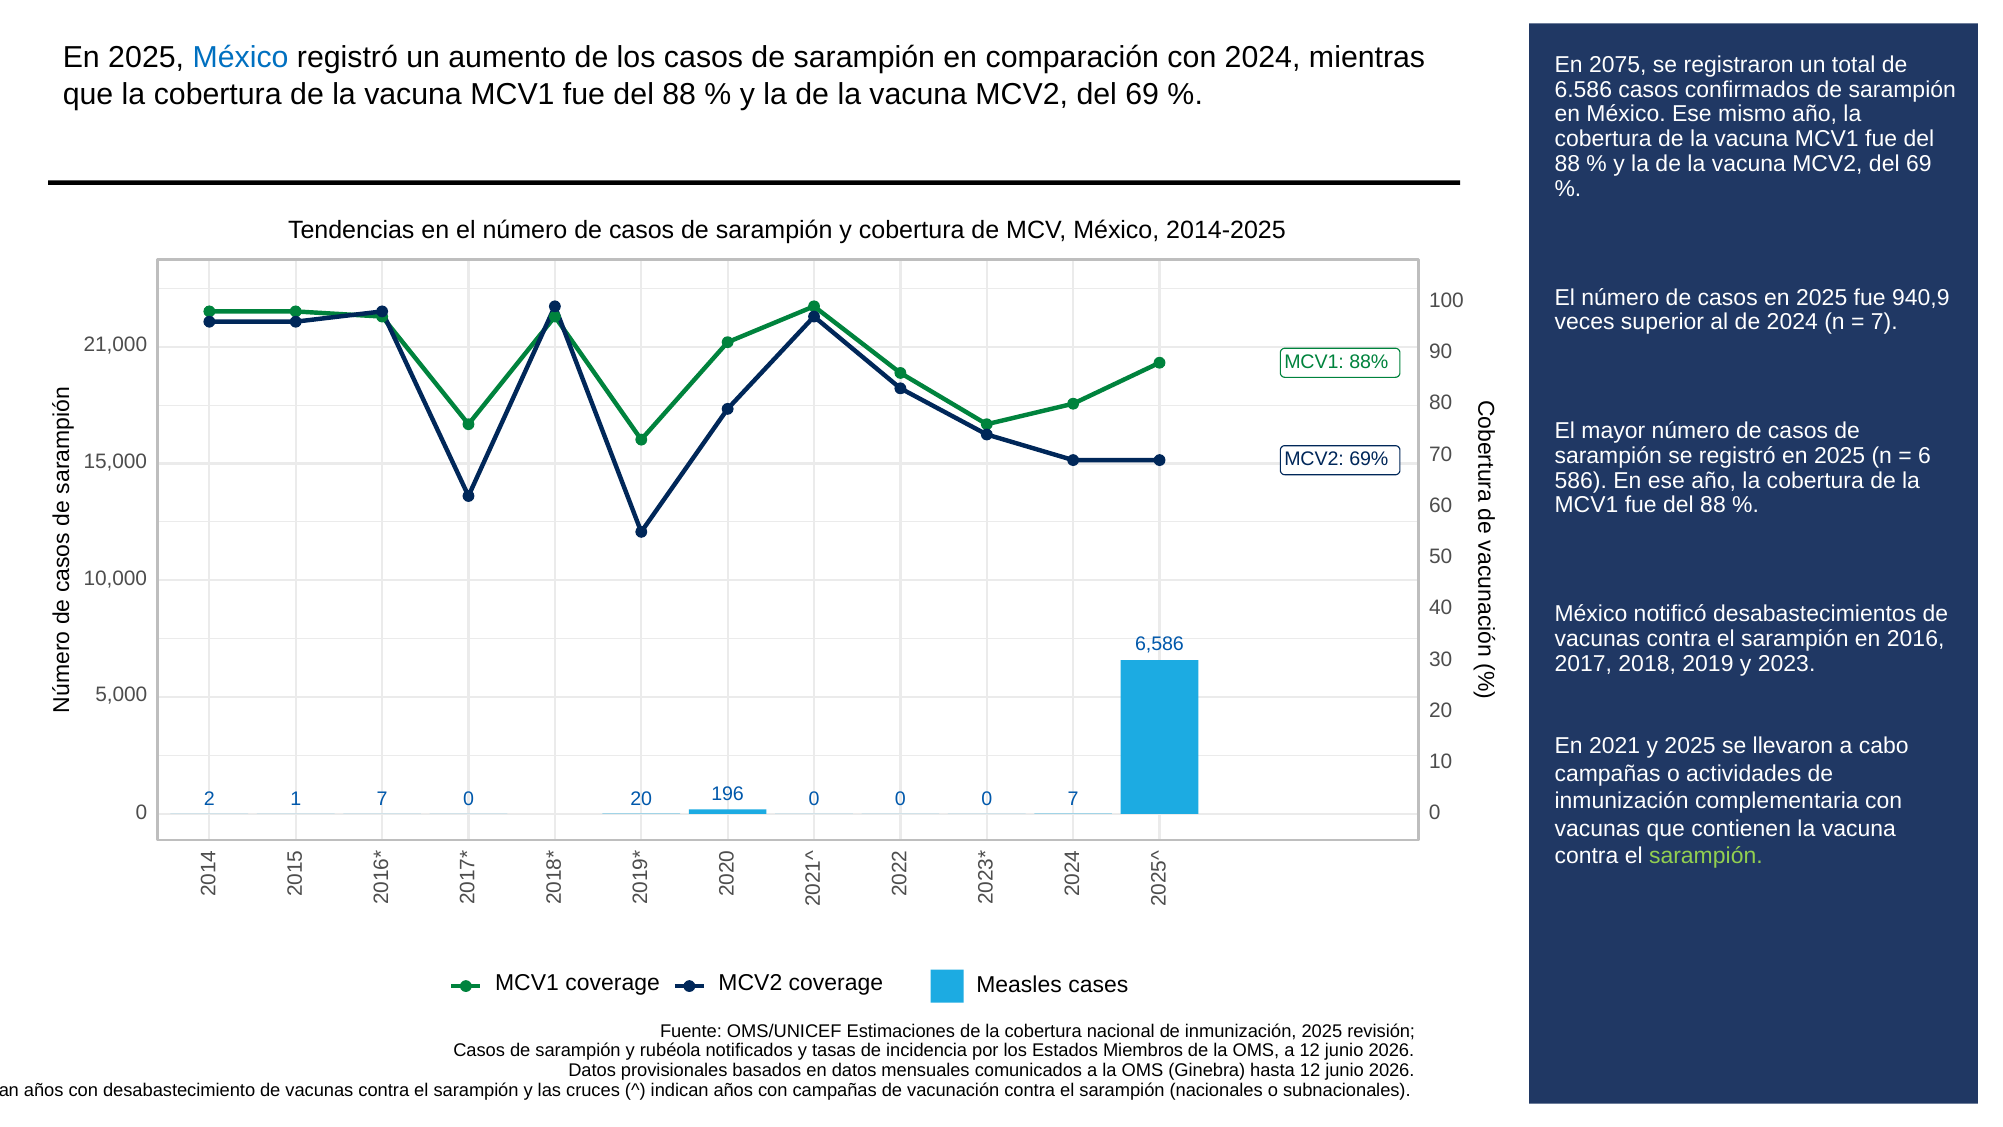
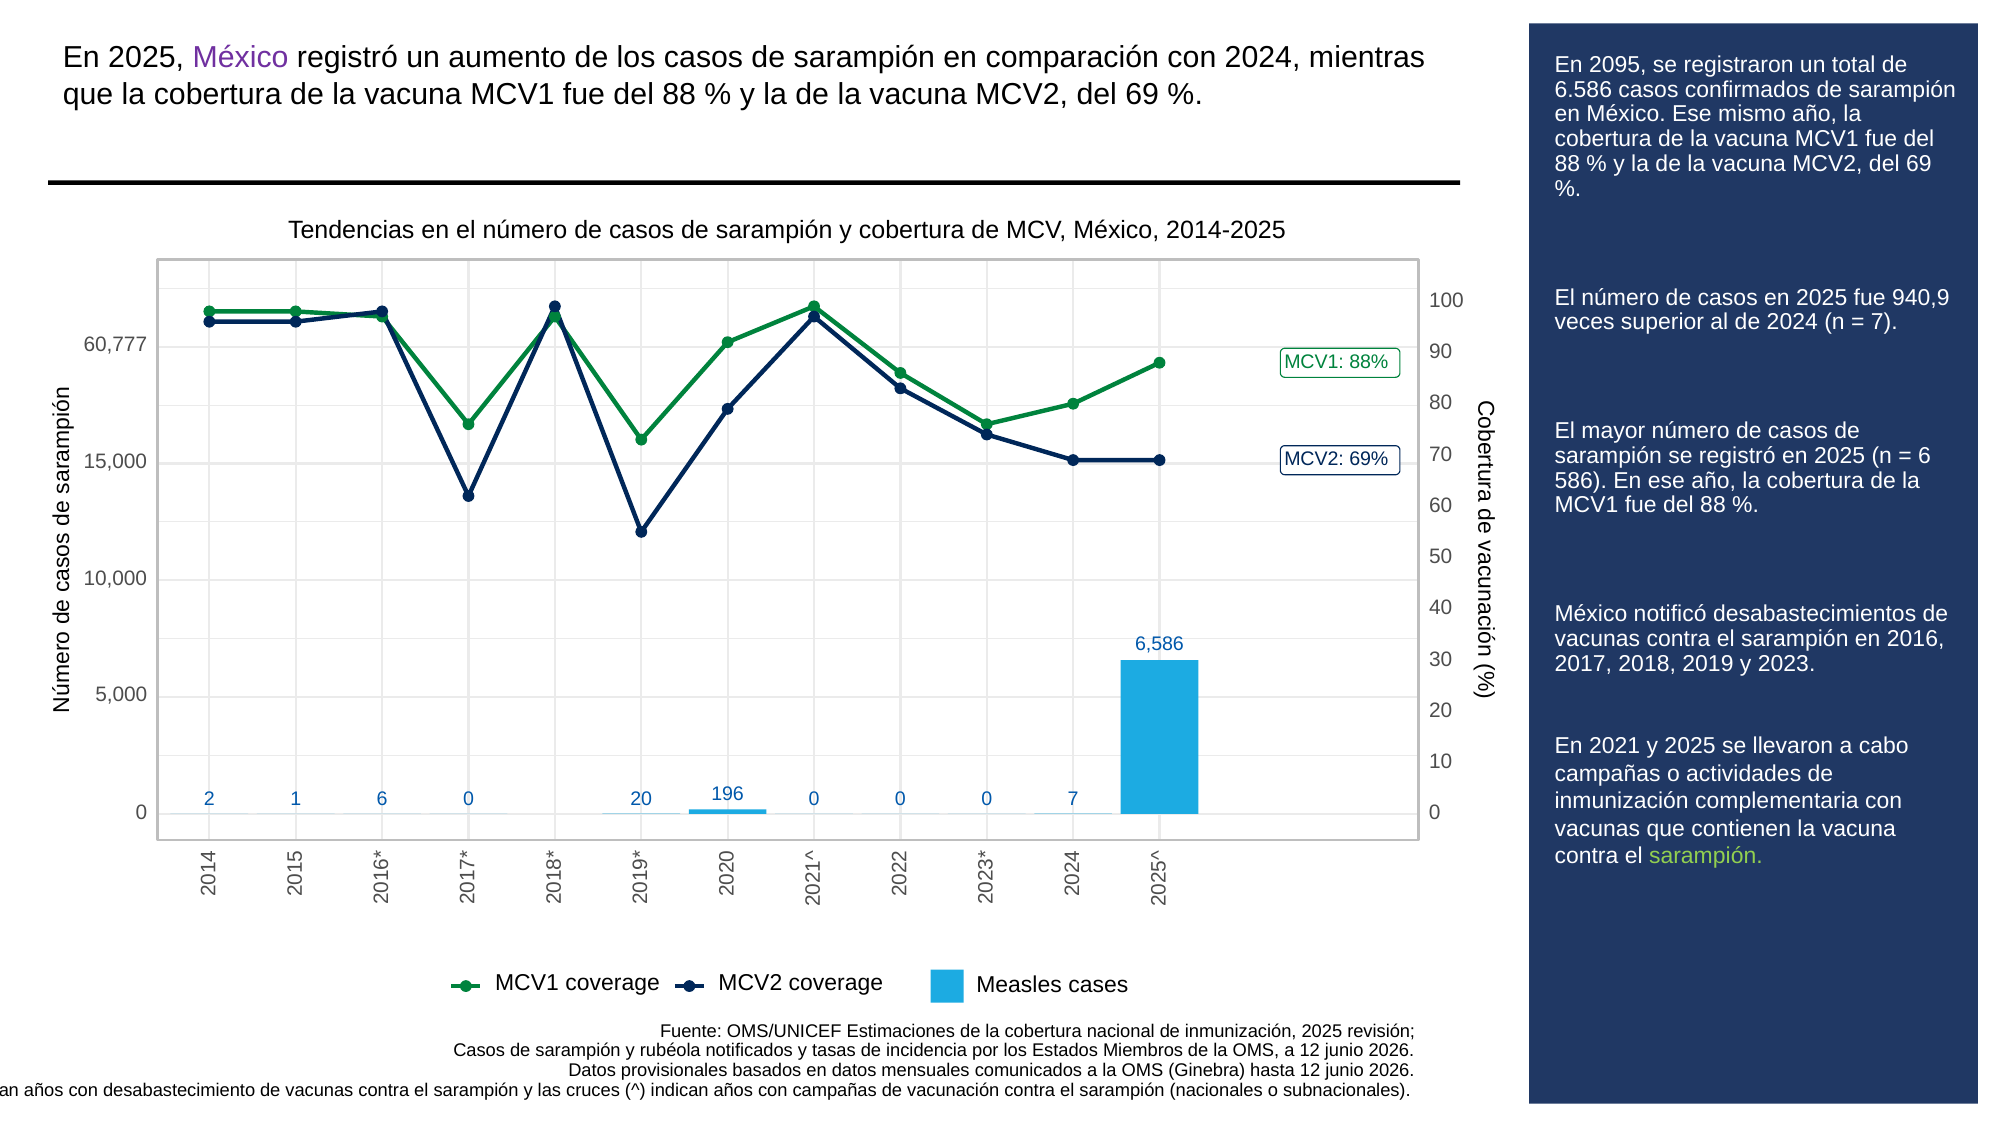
México at (241, 58) colour: blue -> purple
2075: 2075 -> 2095
21,000: 21,000 -> 60,777
2 1 7: 7 -> 6
